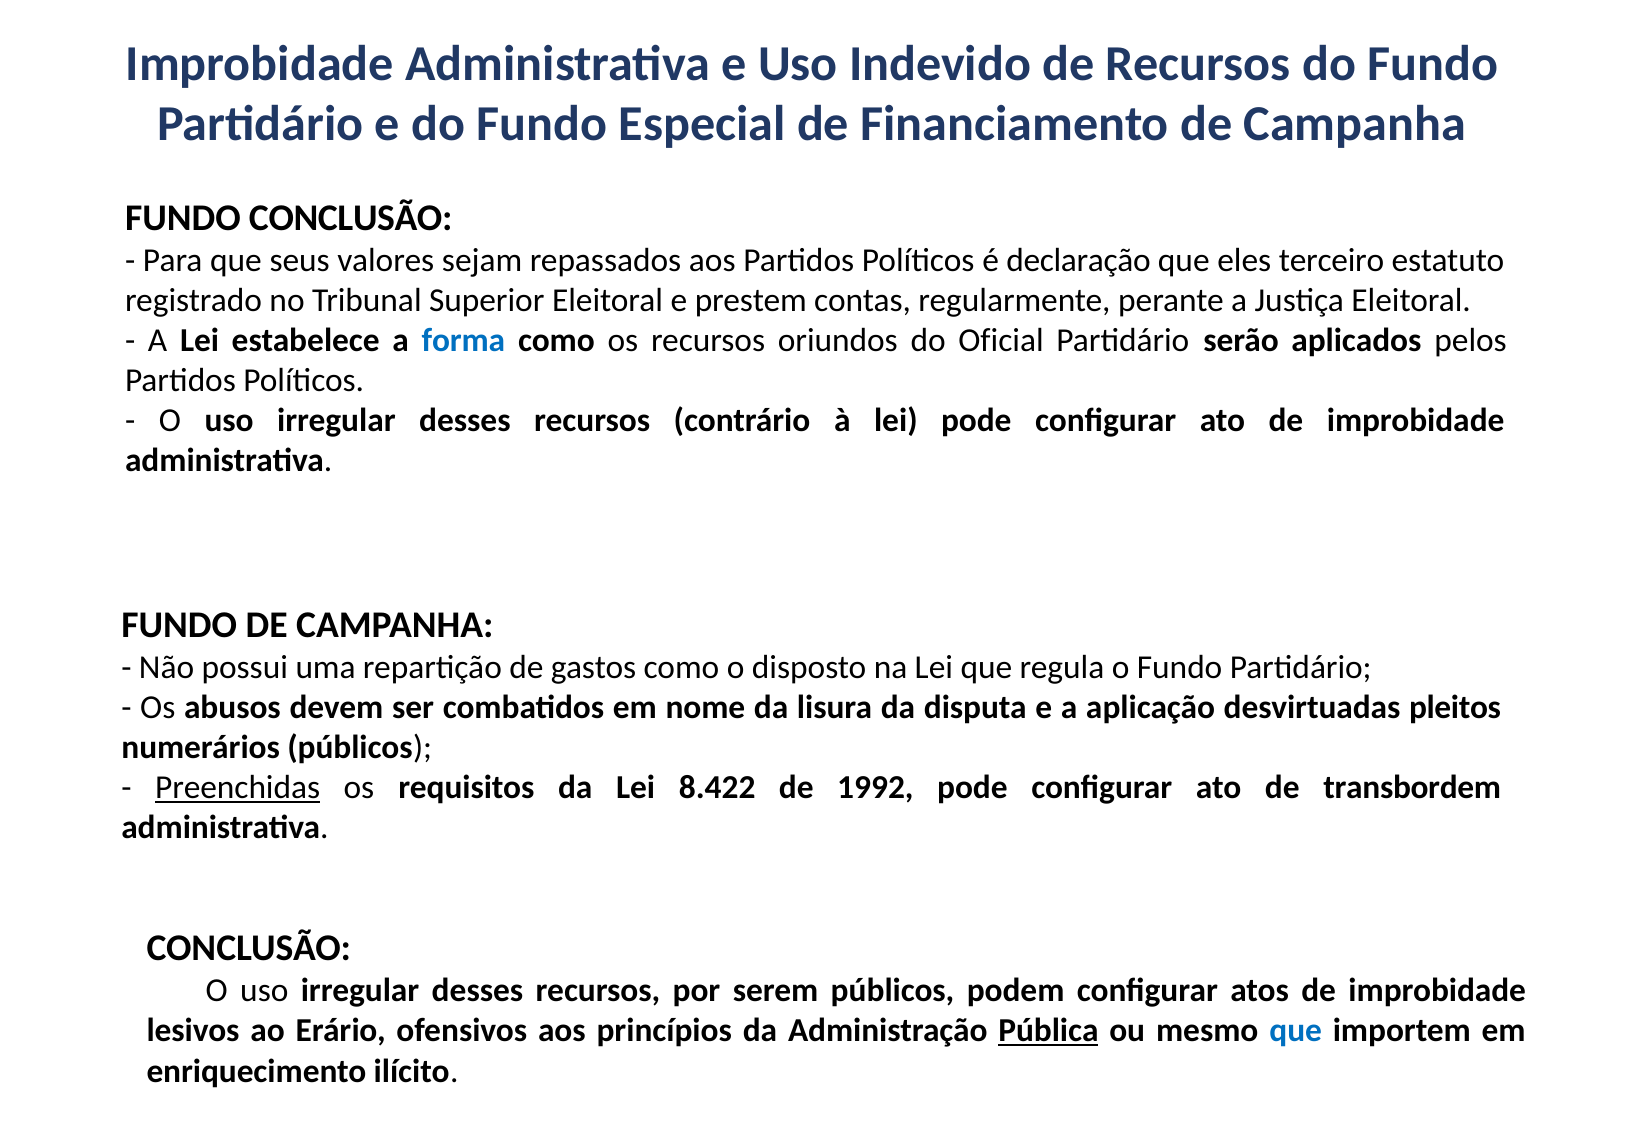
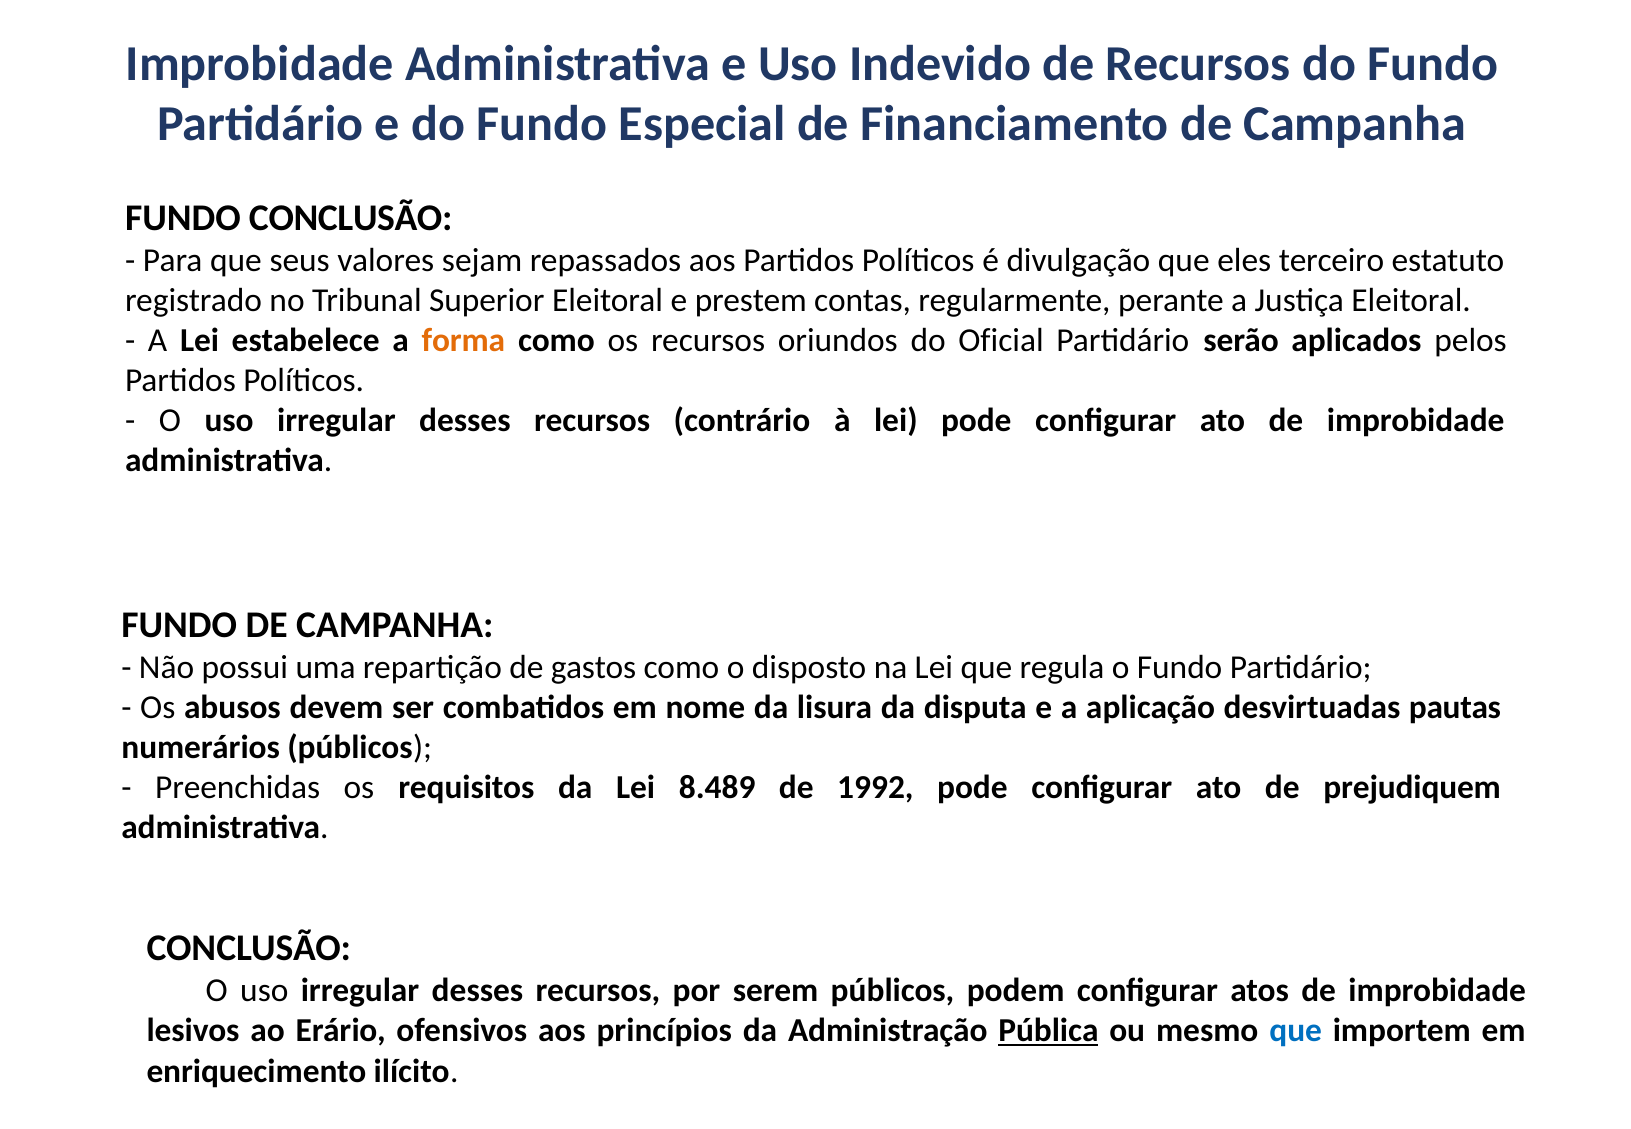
declaração: declaração -> divulgação
forma colour: blue -> orange
pleitos: pleitos -> pautas
Preenchidas underline: present -> none
8.422: 8.422 -> 8.489
transbordem: transbordem -> prejudiquem
